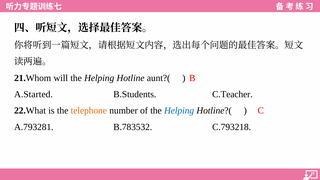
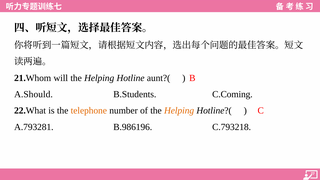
A.Started: A.Started -> A.Should
C.Teacher: C.Teacher -> C.Coming
Helping at (179, 111) colour: blue -> orange
B.783532: B.783532 -> B.986196
